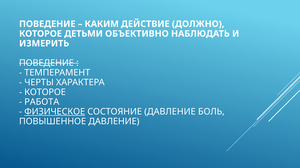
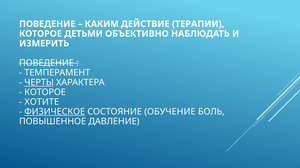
ДОЛЖНО: ДОЛЖНО -> ТЕРАПИИ
ЧЕРТЫ underline: none -> present
РАБОТА: РАБОТА -> ХОТИТЕ
СОСТОЯНИЕ ДАВЛЕНИЕ: ДАВЛЕНИЕ -> ОБУЧЕНИЕ
